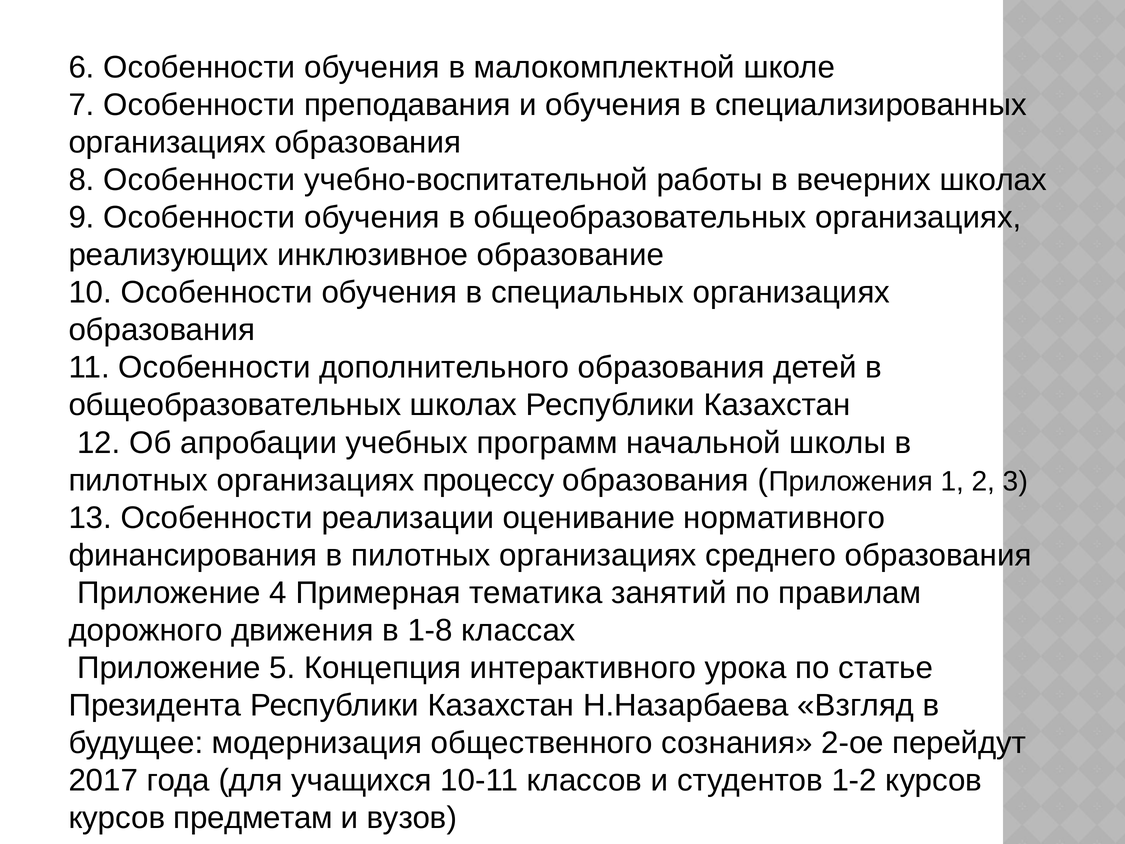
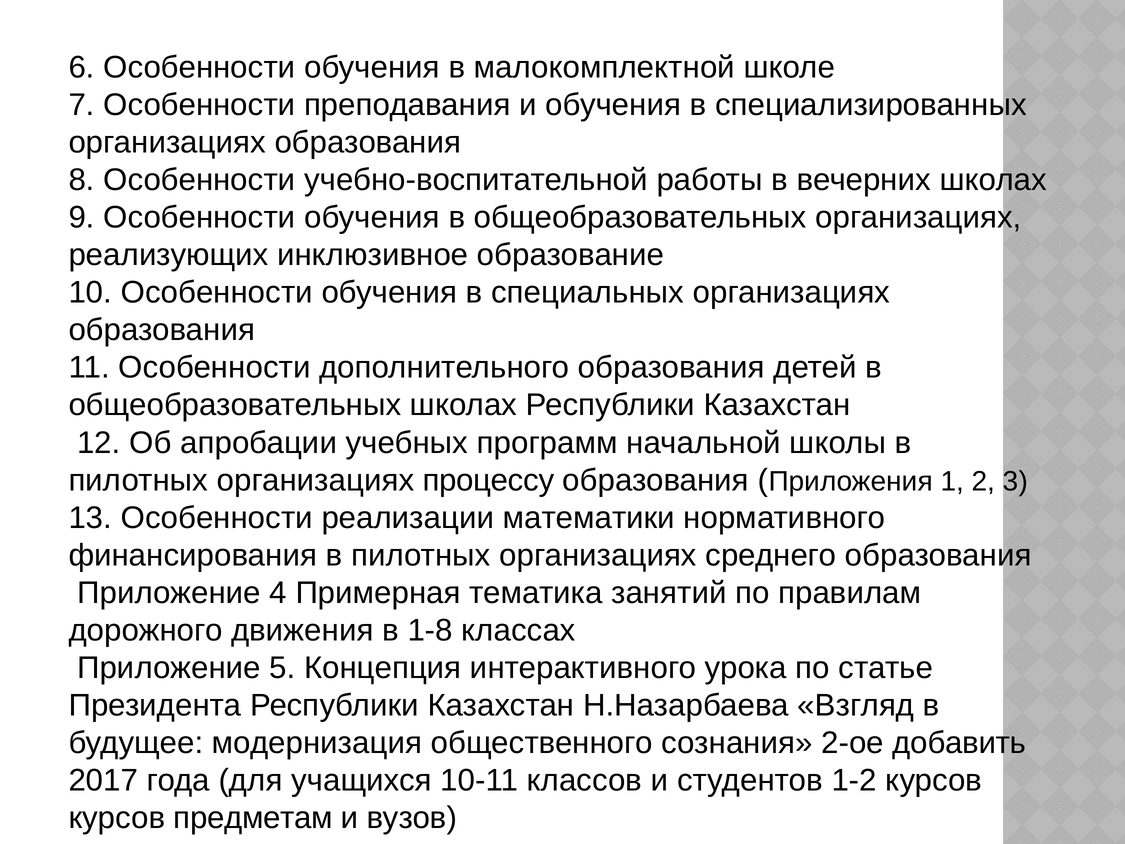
оценивание: оценивание -> математики
перейдут: перейдут -> добавить
